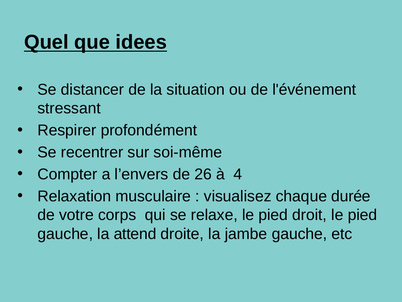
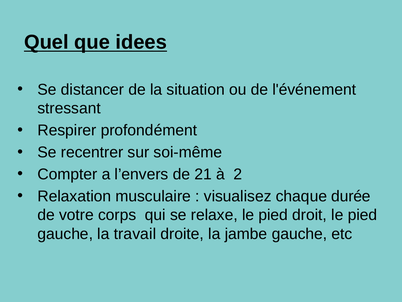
26: 26 -> 21
4: 4 -> 2
attend: attend -> travail
